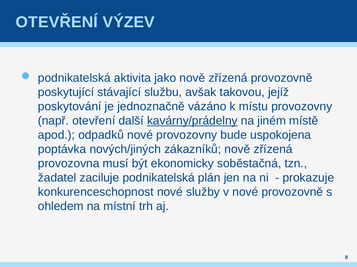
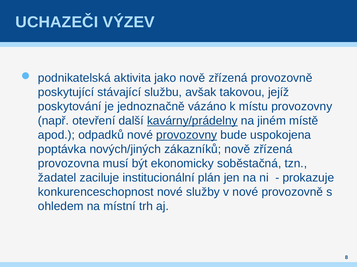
OTEVŘENÍ at (57, 22): OTEVŘENÍ -> UCHAZEČI
provozovny at (187, 135) underline: none -> present
zaciluje podnikatelská: podnikatelská -> institucionální
